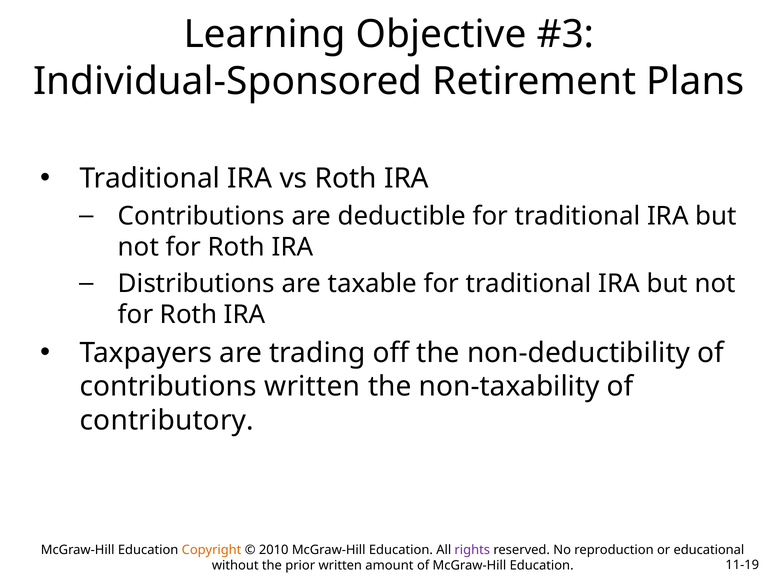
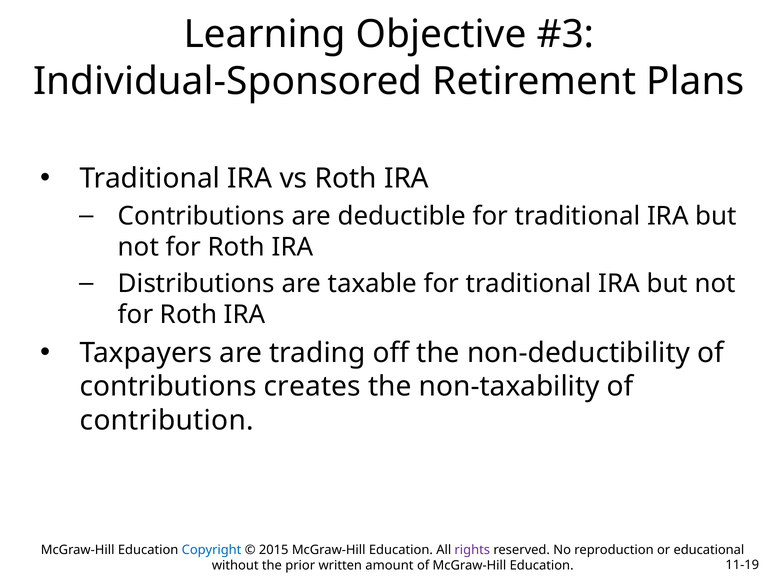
contributions written: written -> creates
contributory: contributory -> contribution
Copyright colour: orange -> blue
2010: 2010 -> 2015
